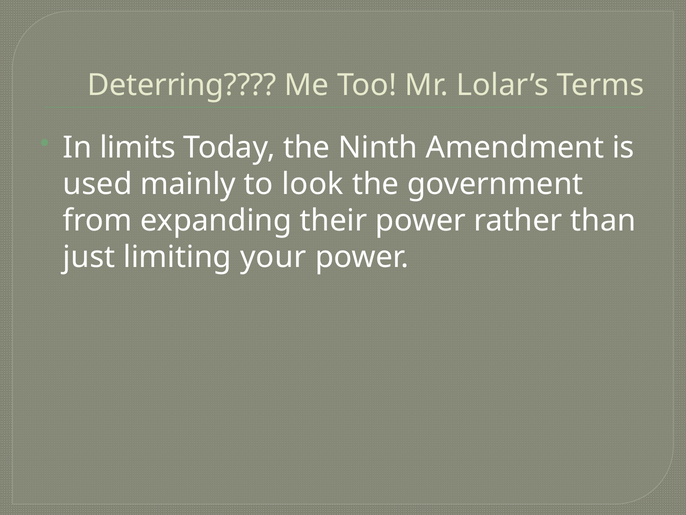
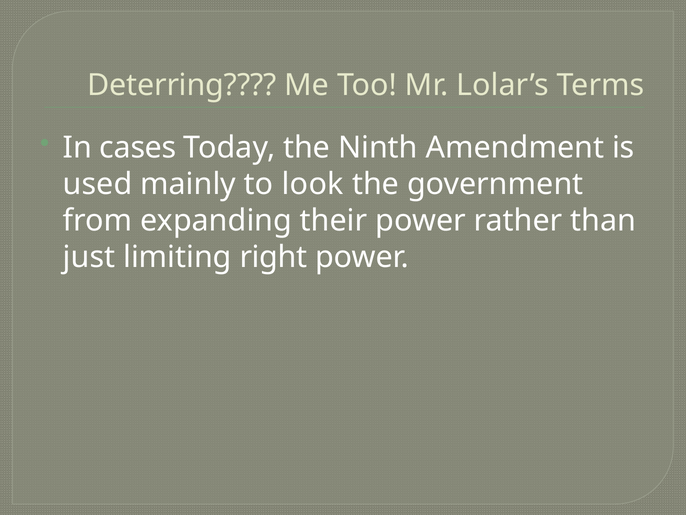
limits: limits -> cases
your: your -> right
